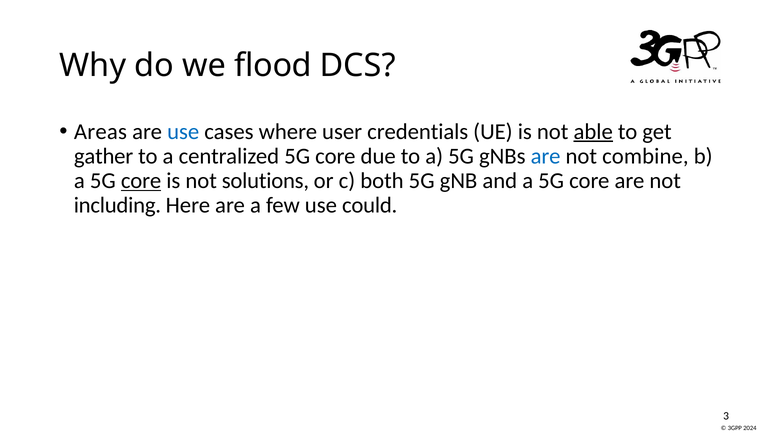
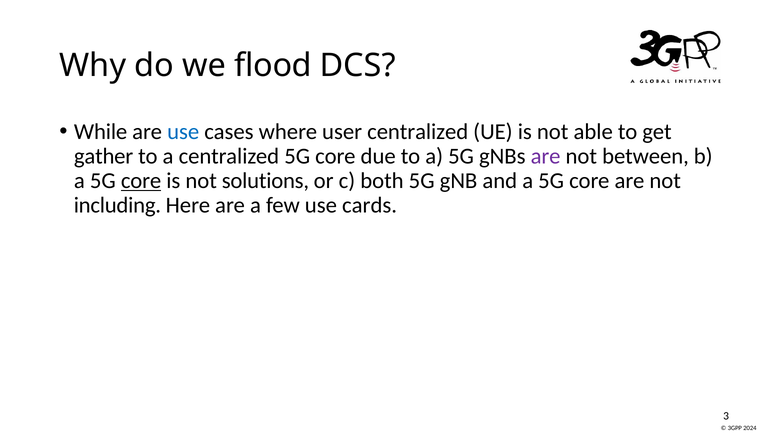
Areas: Areas -> While
user credentials: credentials -> centralized
able underline: present -> none
are at (546, 156) colour: blue -> purple
combine: combine -> between
could: could -> cards
